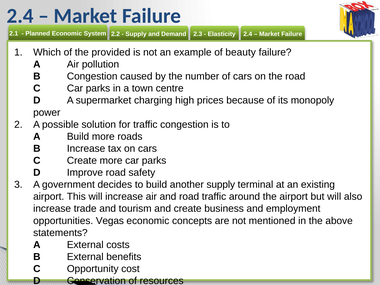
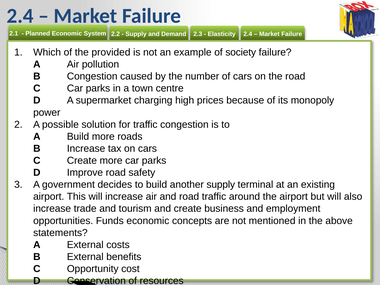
beauty: beauty -> society
Vegas: Vegas -> Funds
